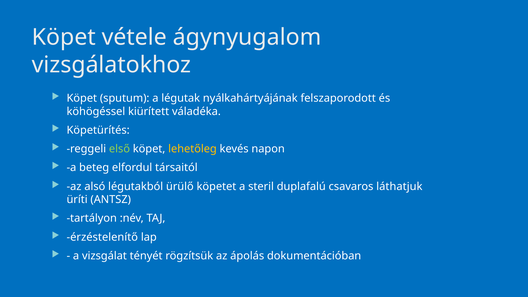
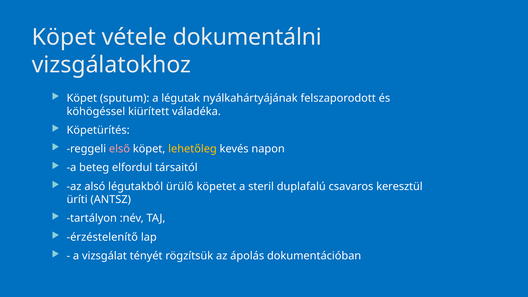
ágynyugalom: ágynyugalom -> dokumentálni
első colour: light green -> pink
láthatjuk: láthatjuk -> keresztül
